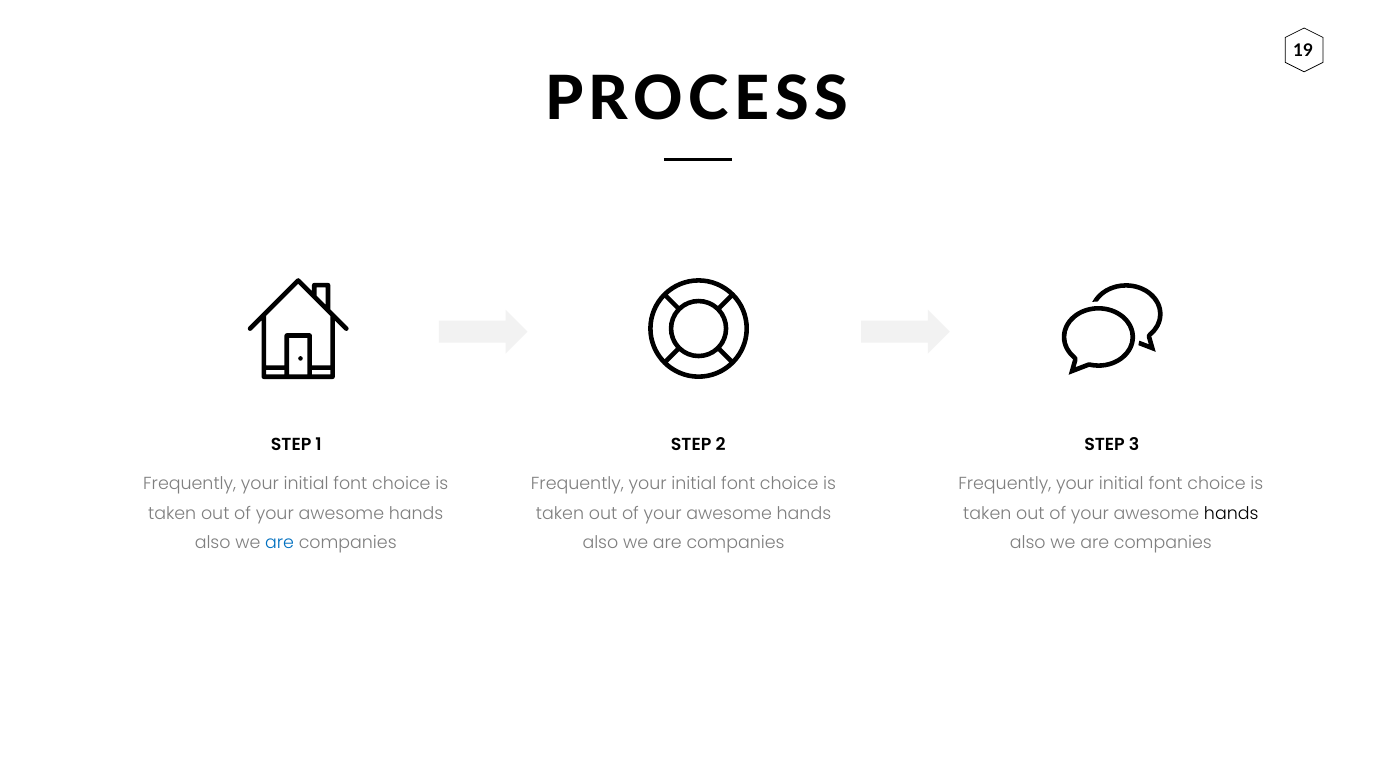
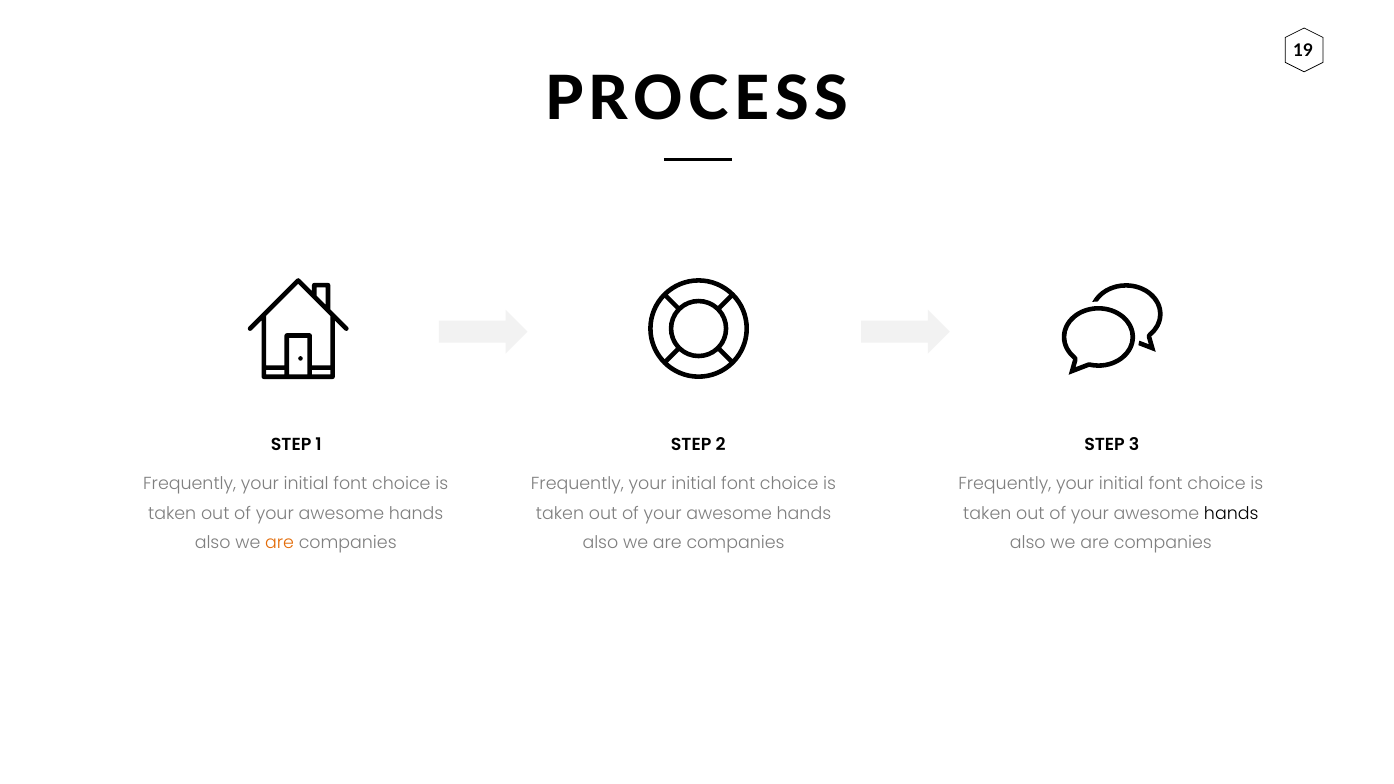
are at (280, 543) colour: blue -> orange
